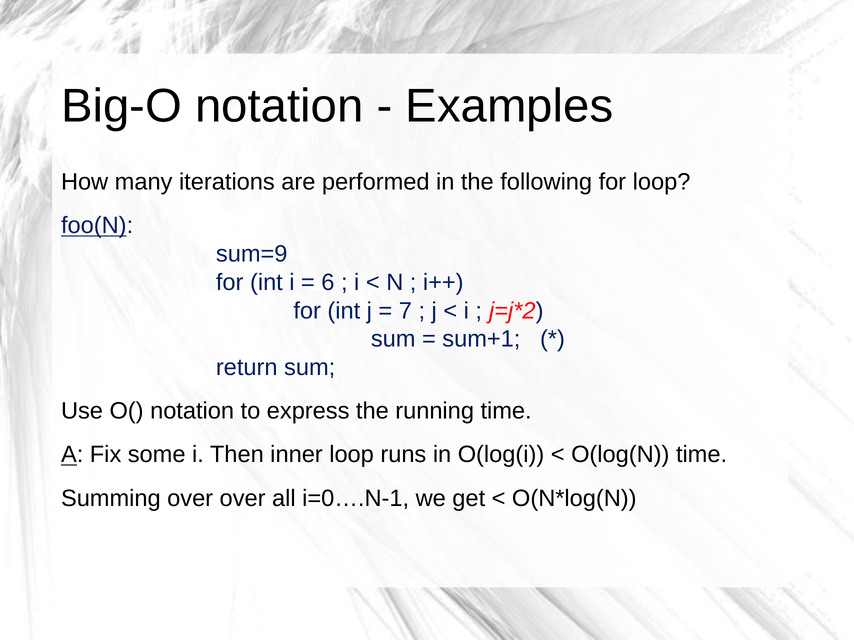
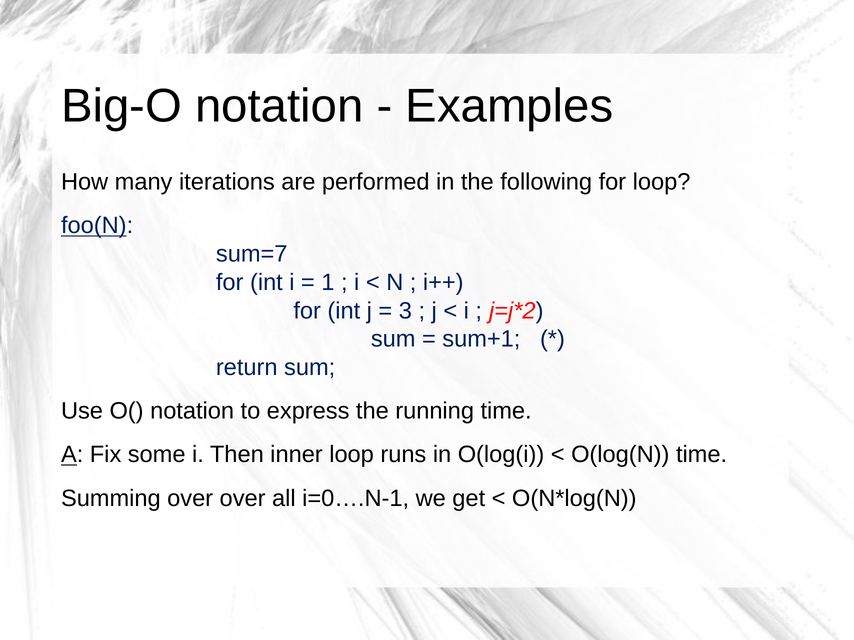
sum=9: sum=9 -> sum=7
6: 6 -> 1
7: 7 -> 3
